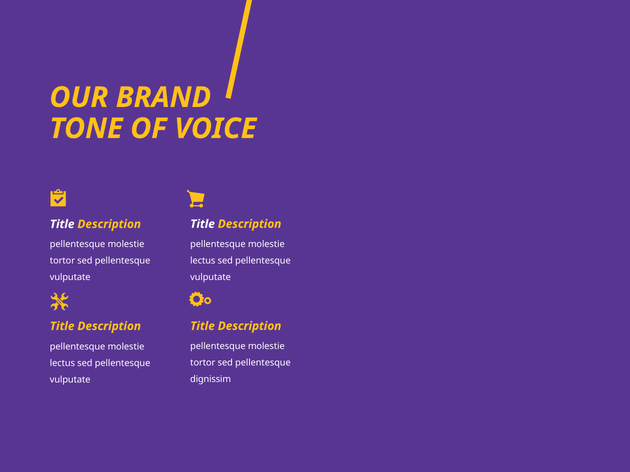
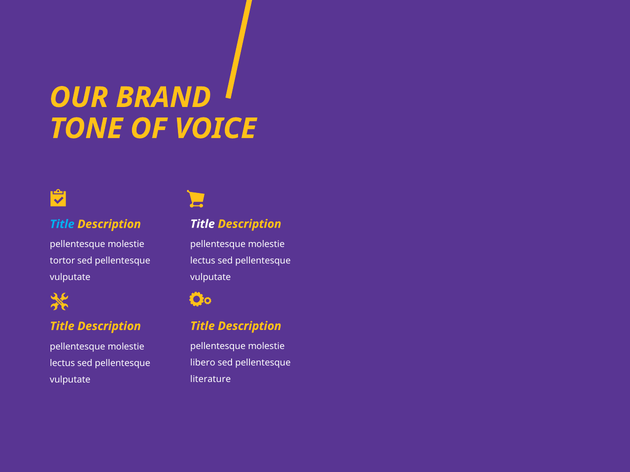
Title at (62, 224) colour: white -> light blue
tortor at (203, 363): tortor -> libero
dignissim: dignissim -> literature
